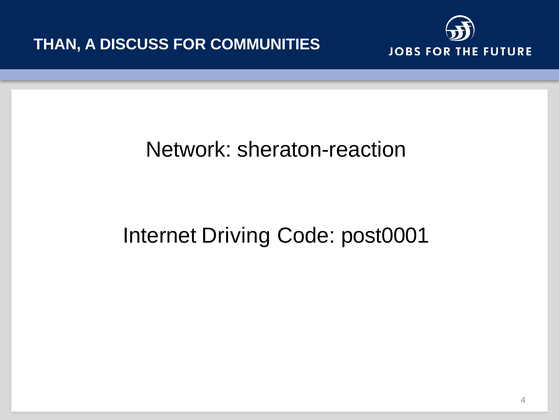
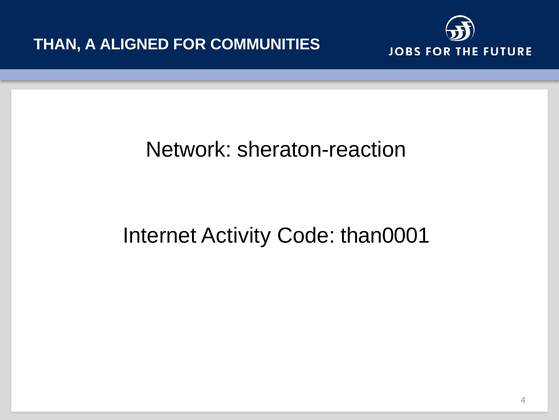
DISCUSS: DISCUSS -> ALIGNED
Driving: Driving -> Activity
post0001: post0001 -> than0001
